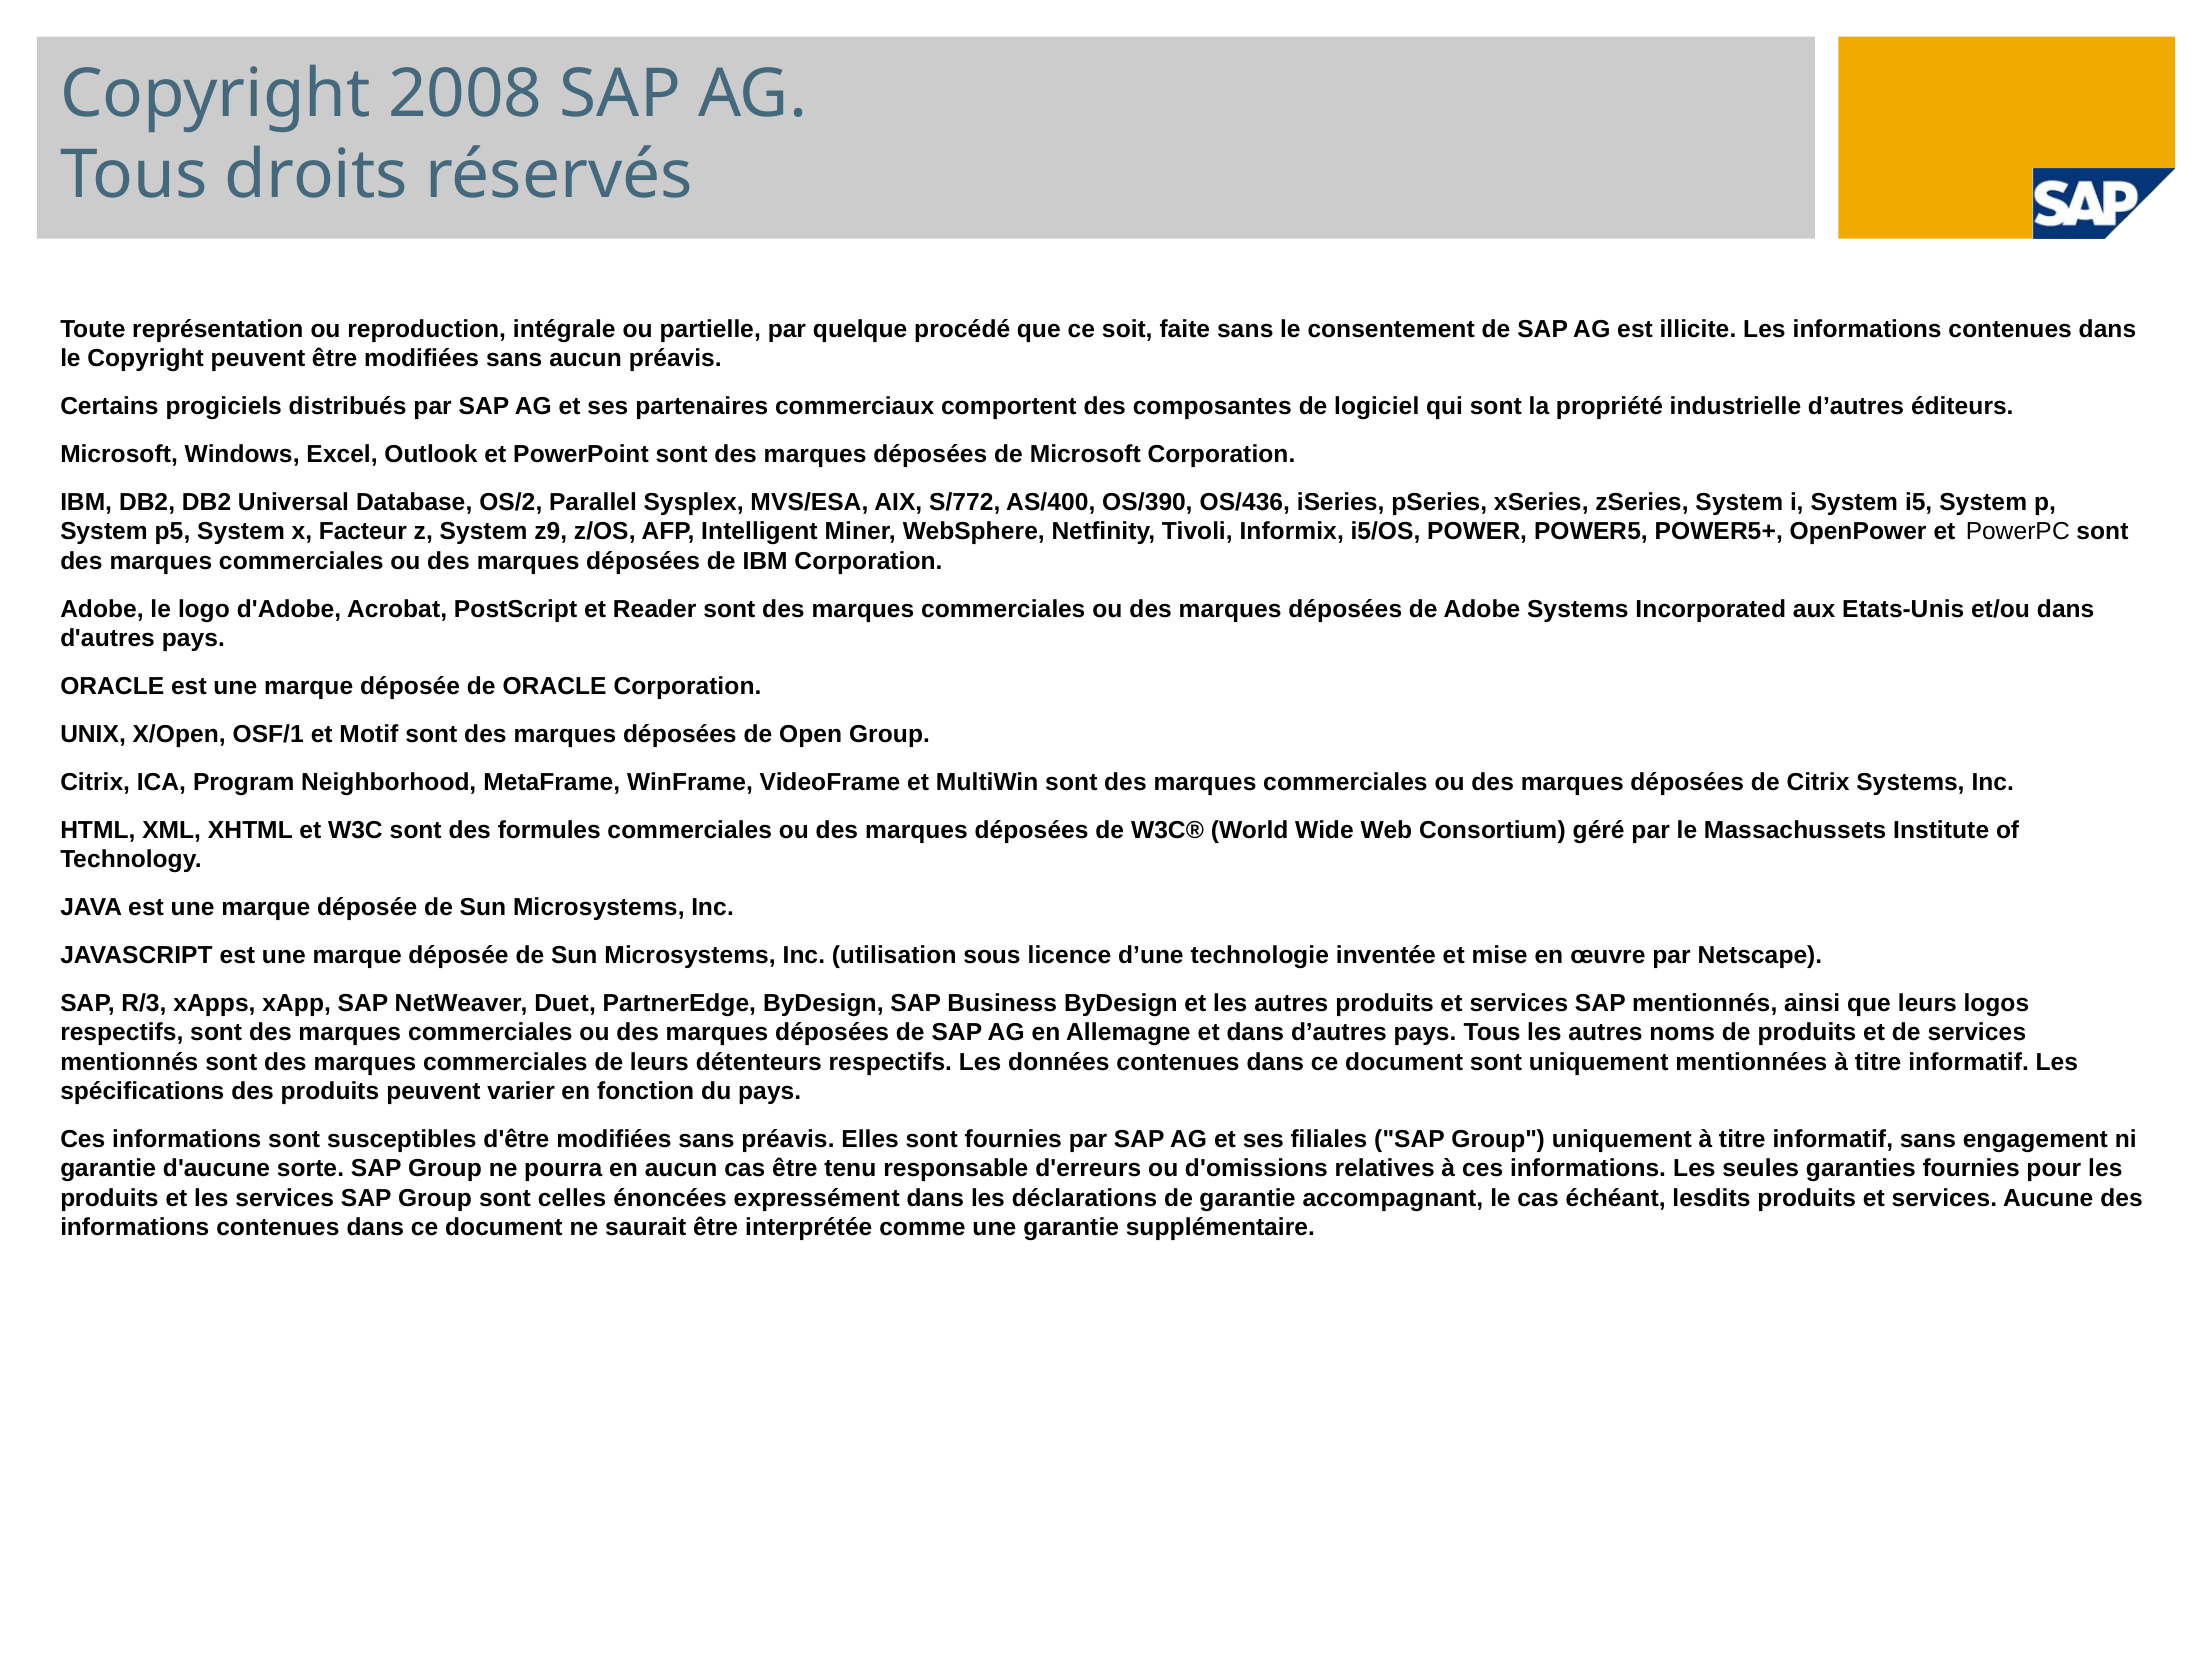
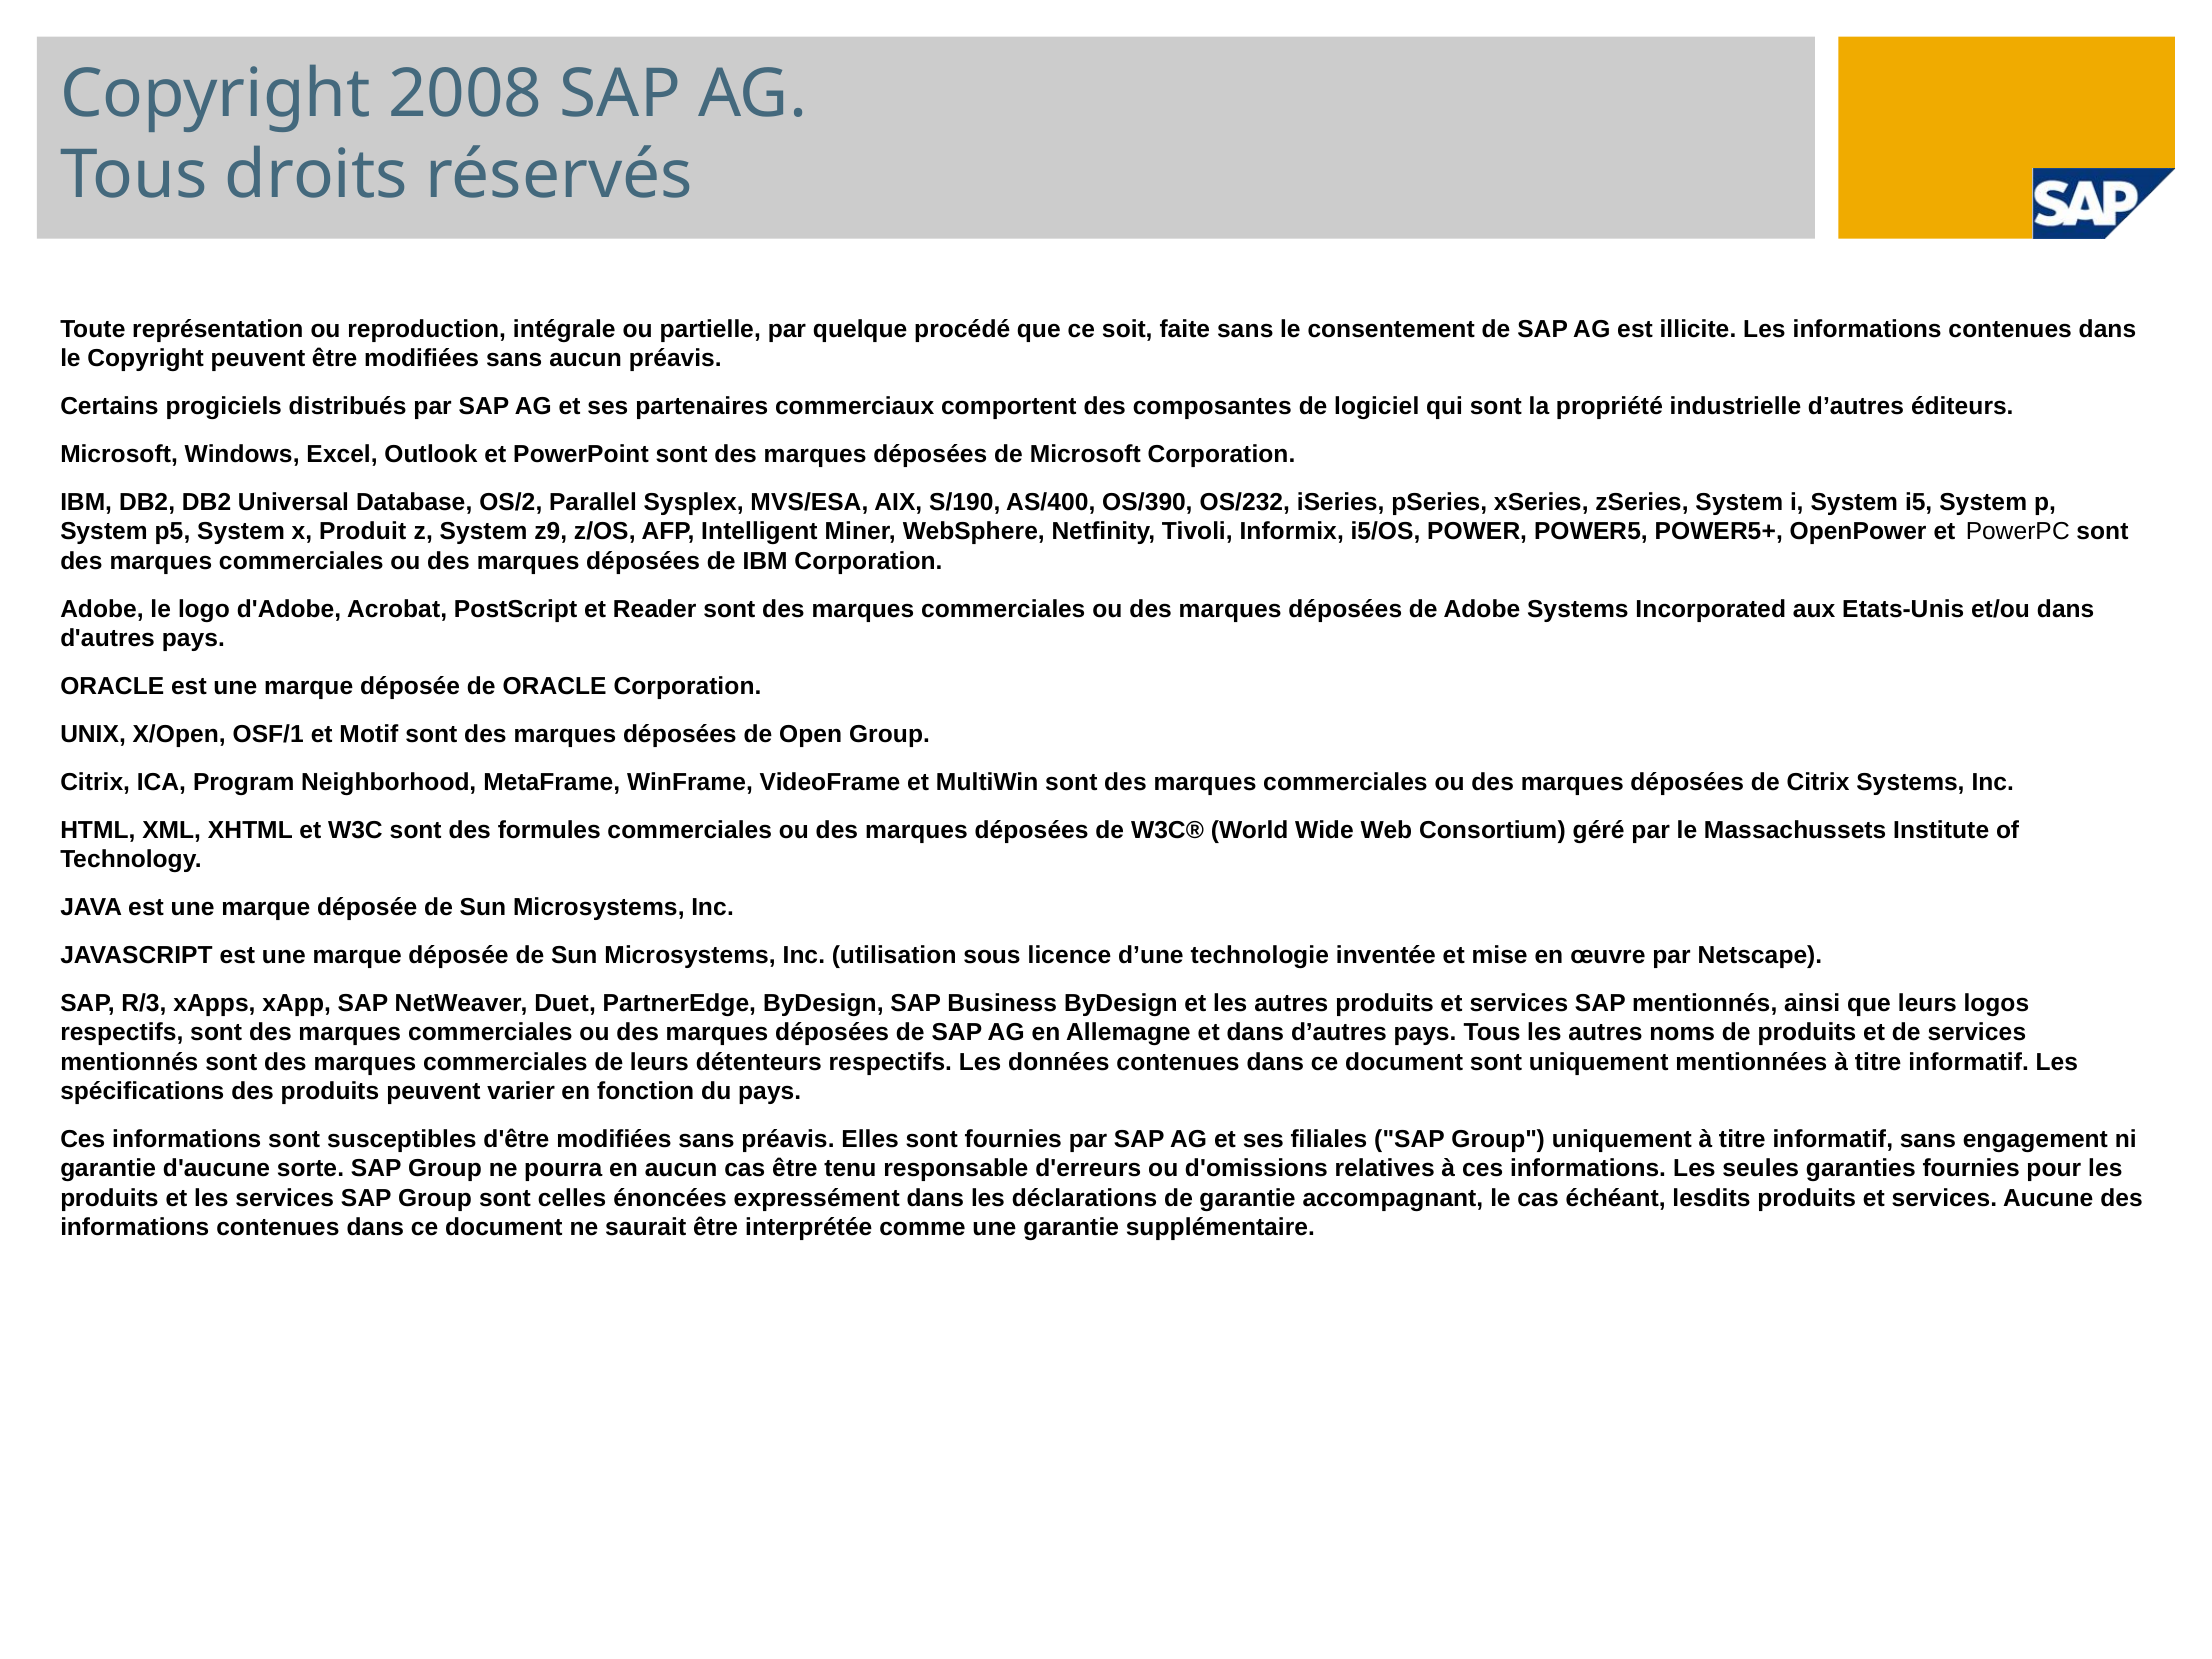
S/772: S/772 -> S/190
OS/436: OS/436 -> OS/232
Facteur: Facteur -> Produit
